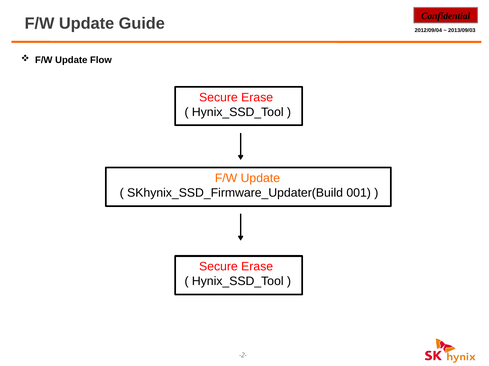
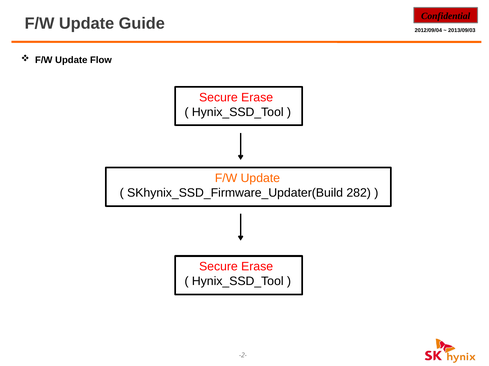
001: 001 -> 282
